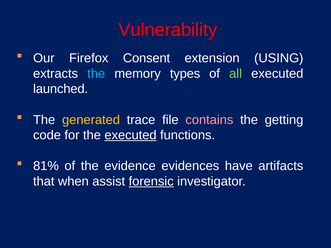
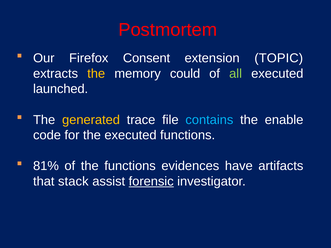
Vulnerability: Vulnerability -> Postmortem
USING: USING -> TOPIC
the at (96, 74) colour: light blue -> yellow
types: types -> could
contains colour: pink -> light blue
getting: getting -> enable
executed at (131, 135) underline: present -> none
the evidence: evidence -> functions
when: when -> stack
